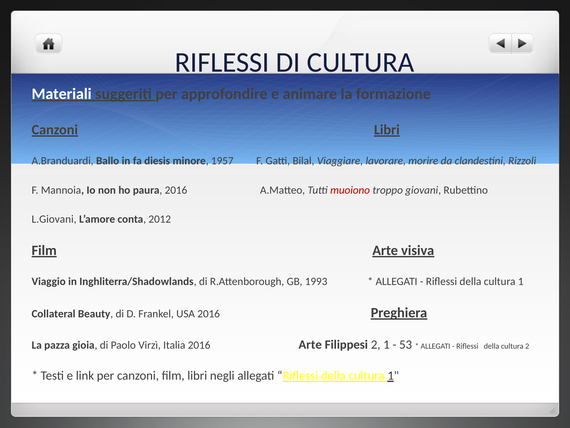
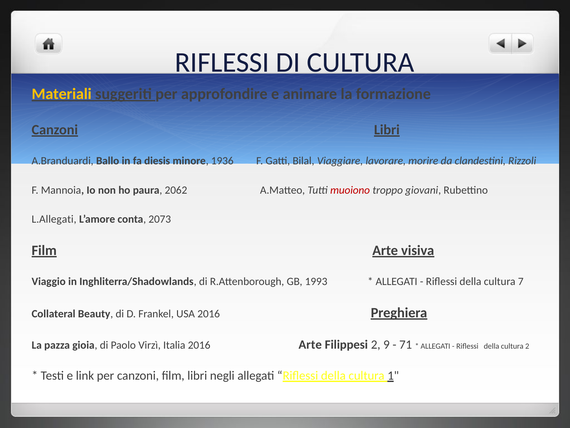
Materiali colour: white -> yellow
1957: 1957 -> 1936
paura 2016: 2016 -> 2062
L.Giovani: L.Giovani -> L.Allegati
2012: 2012 -> 2073
1 at (521, 281): 1 -> 7
2 1: 1 -> 9
53: 53 -> 71
